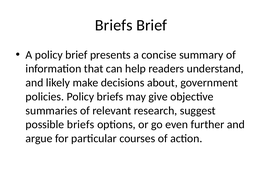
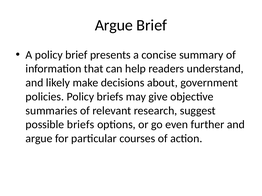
Briefs at (114, 25): Briefs -> Argue
